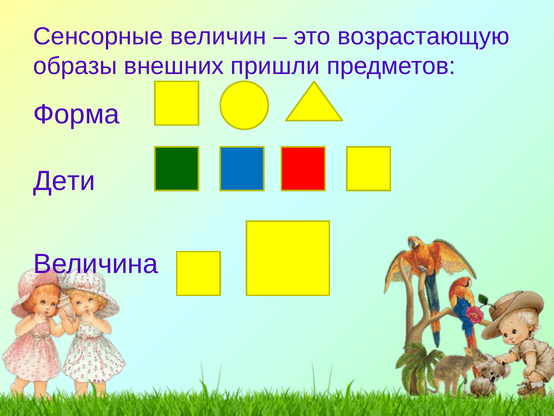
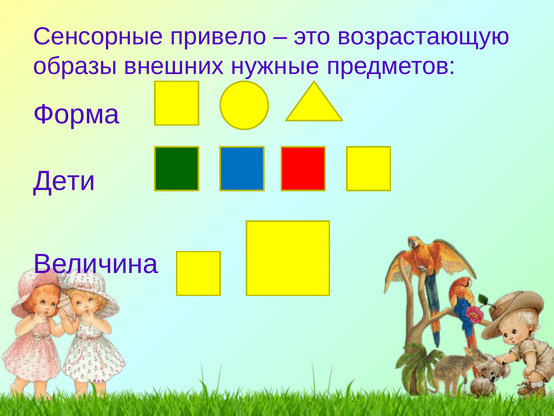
величин: величин -> привело
пришли: пришли -> нужные
